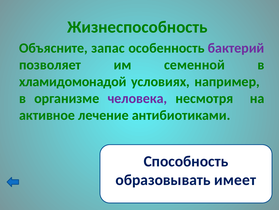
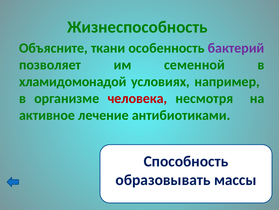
запас: запас -> ткани
человека colour: purple -> red
имеет: имеет -> массы
